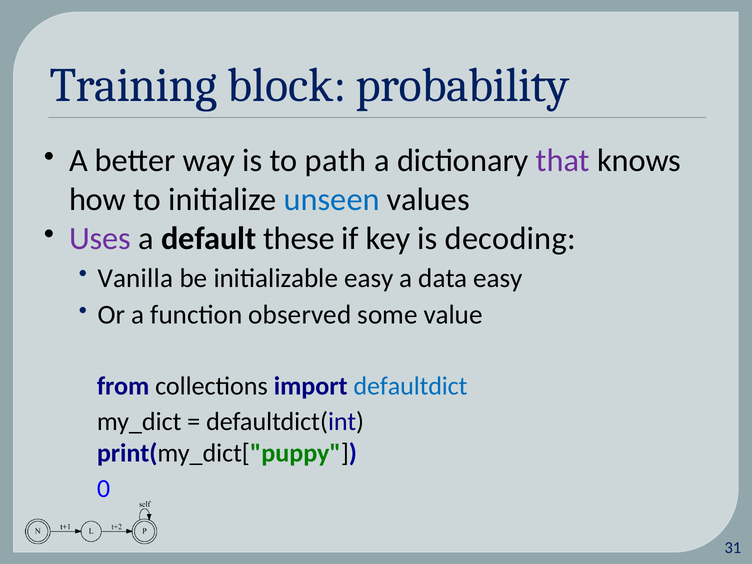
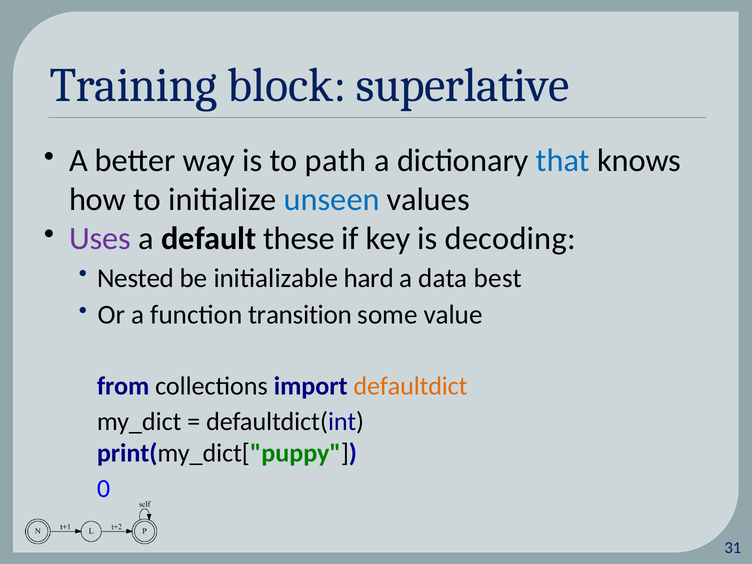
probability: probability -> superlative
that colour: purple -> blue
Vanilla: Vanilla -> Nested
initializable easy: easy -> hard
data easy: easy -> best
observed: observed -> transition
defaultdict colour: blue -> orange
